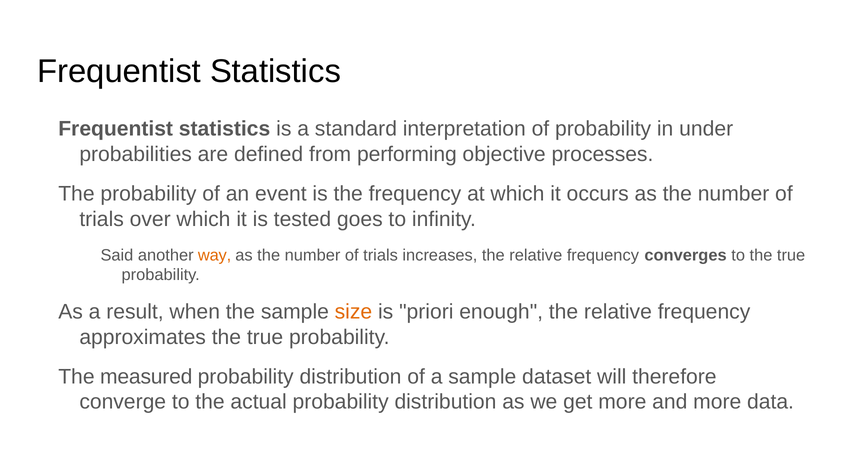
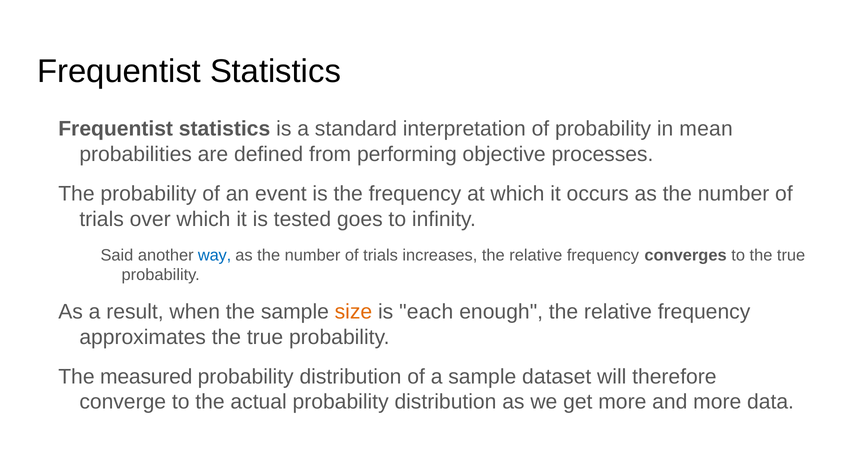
under: under -> mean
way colour: orange -> blue
priori: priori -> each
